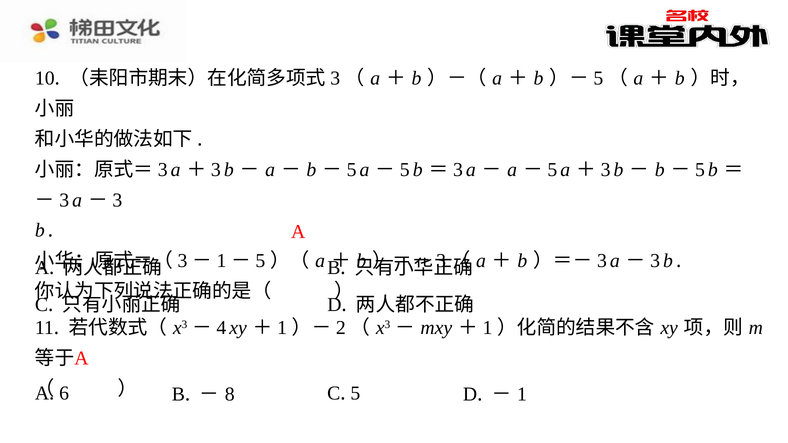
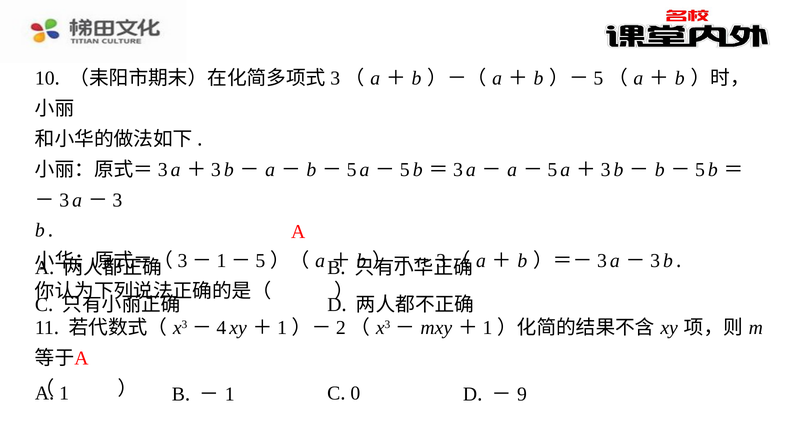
6 at (64, 393): 6 -> 1
8 at (230, 394): 8 -> 1
5: 5 -> 0
1: 1 -> 9
